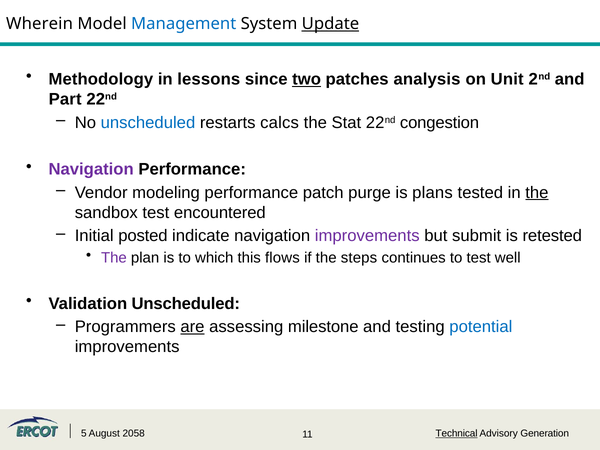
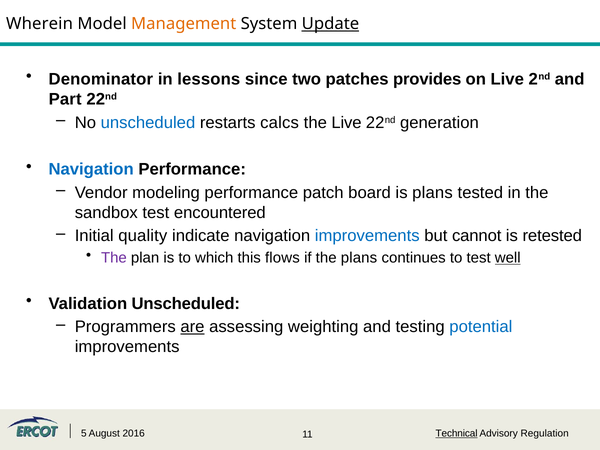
Management colour: blue -> orange
Methodology: Methodology -> Denominator
two underline: present -> none
analysis: analysis -> provides
on Unit: Unit -> Live
the Stat: Stat -> Live
congestion: congestion -> generation
Navigation at (91, 169) colour: purple -> blue
purge: purge -> board
the at (537, 193) underline: present -> none
posted: posted -> quality
improvements at (367, 236) colour: purple -> blue
submit: submit -> cannot
the steps: steps -> plans
well underline: none -> present
milestone: milestone -> weighting
2058: 2058 -> 2016
Generation: Generation -> Regulation
